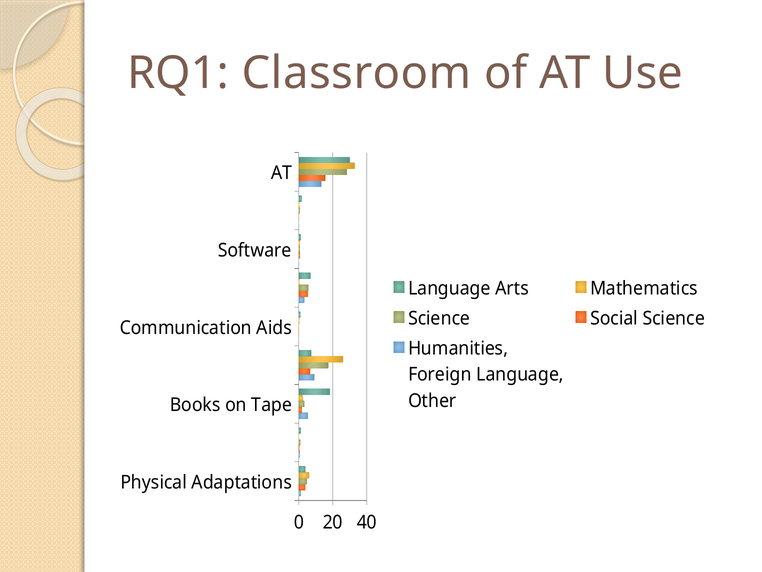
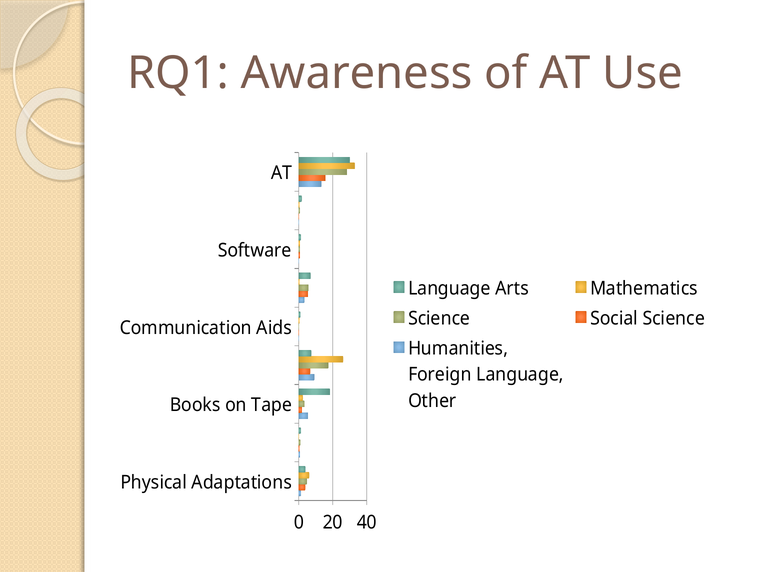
Classroom: Classroom -> Awareness
